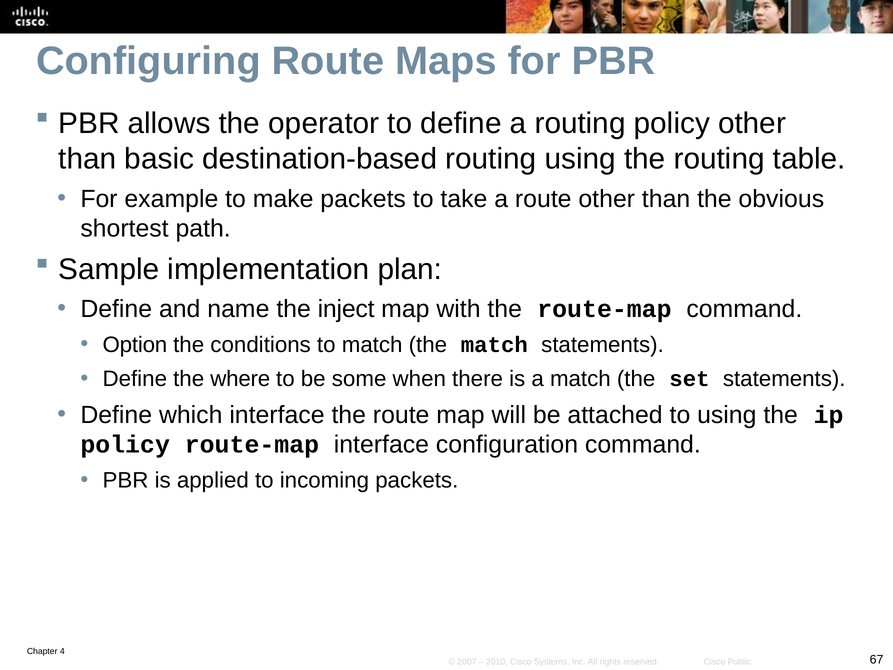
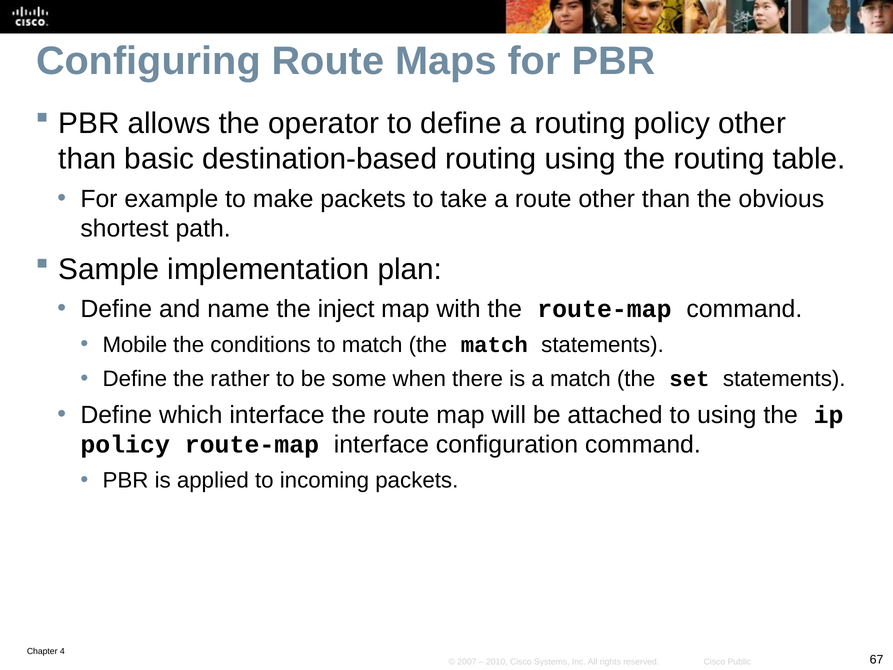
Option: Option -> Mobile
where: where -> rather
